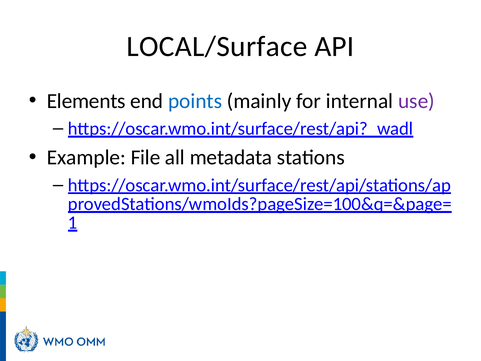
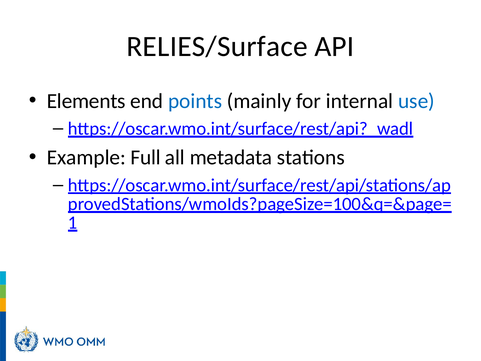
LOCAL/Surface: LOCAL/Surface -> RELIES/Surface
use colour: purple -> blue
File: File -> Full
